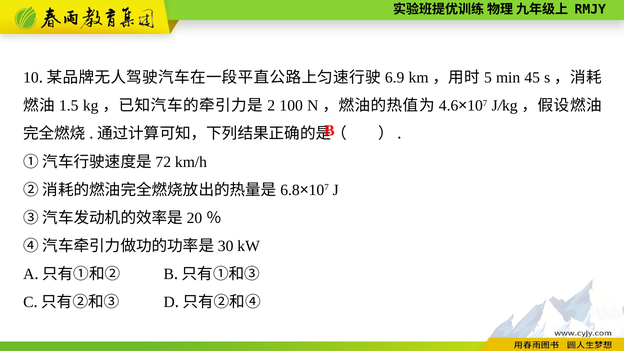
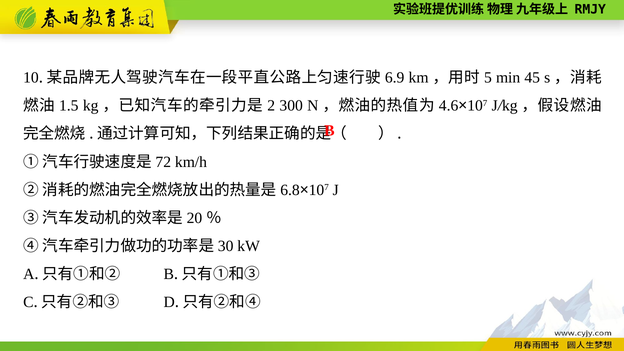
100: 100 -> 300
